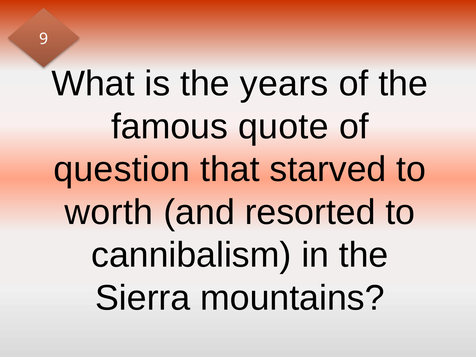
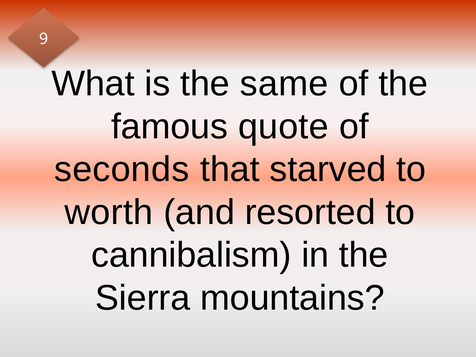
years: years -> same
question: question -> seconds
